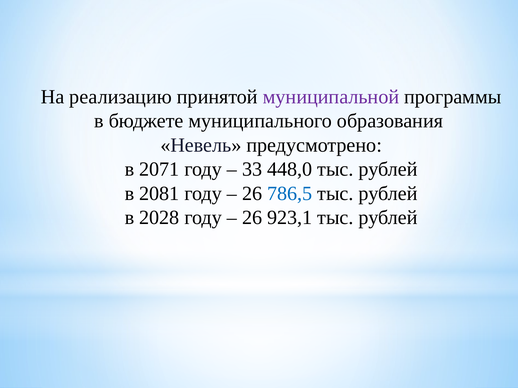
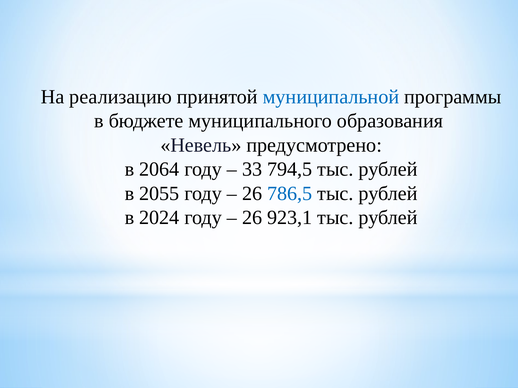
муниципальной colour: purple -> blue
2071: 2071 -> 2064
448,0: 448,0 -> 794,5
2081: 2081 -> 2055
2028: 2028 -> 2024
